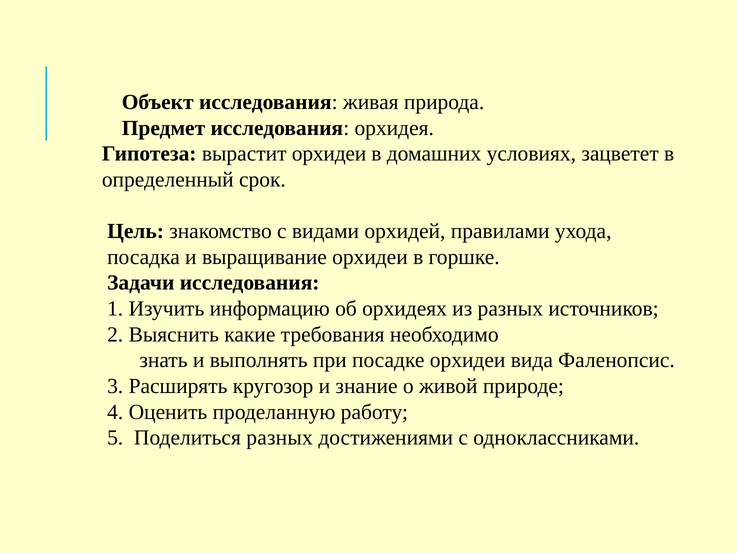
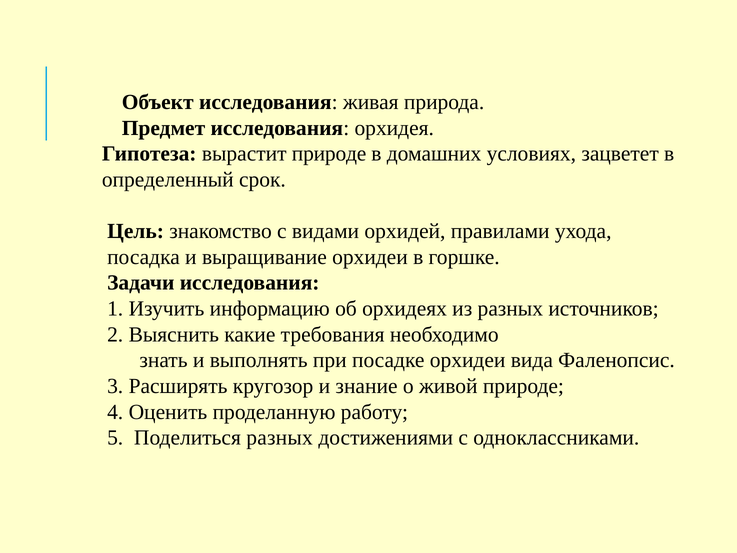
вырастит орхидеи: орхидеи -> природе
